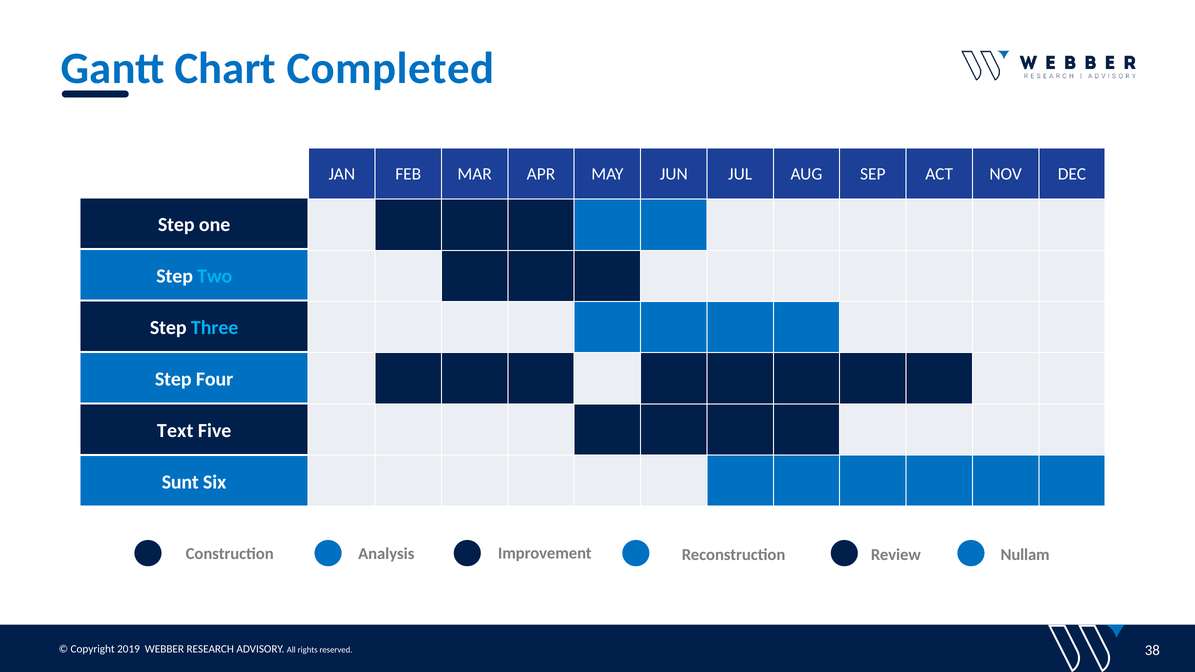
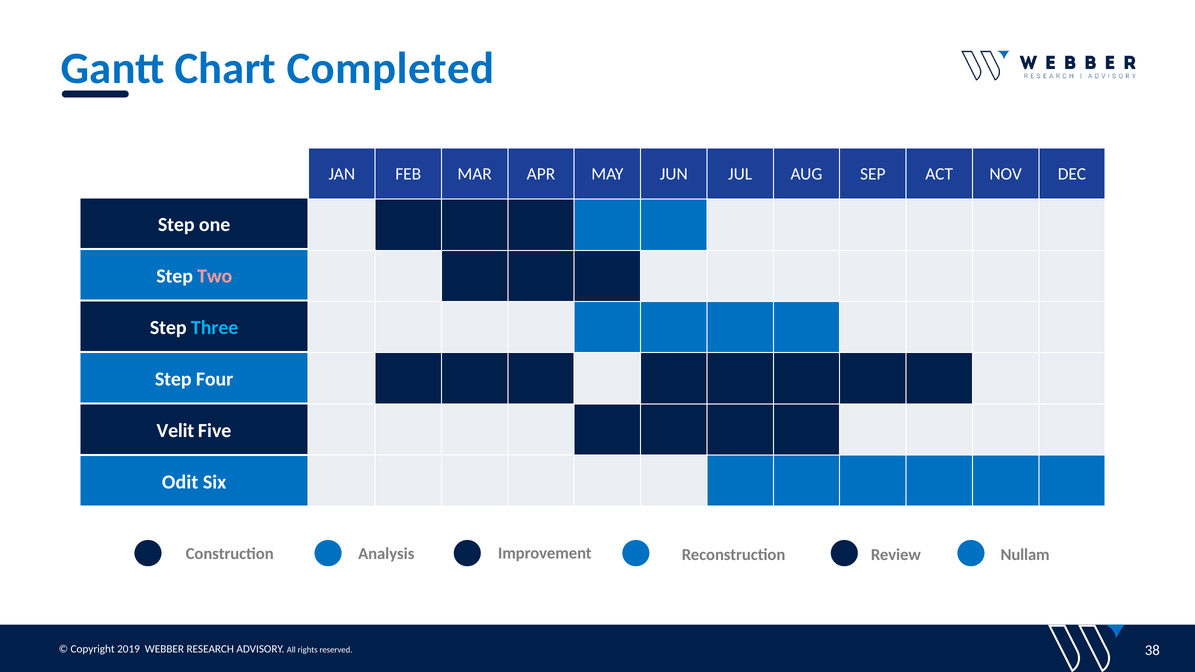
Two colour: light blue -> pink
Text: Text -> Velit
Sunt: Sunt -> Odit
